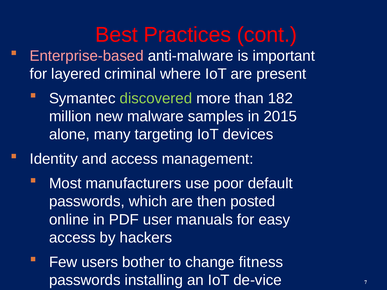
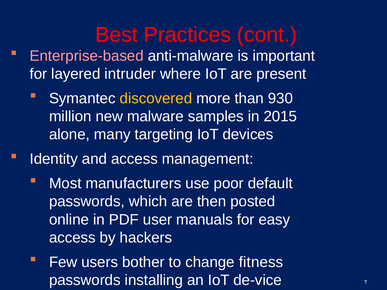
criminal: criminal -> intruder
discovered colour: light green -> yellow
182: 182 -> 930
